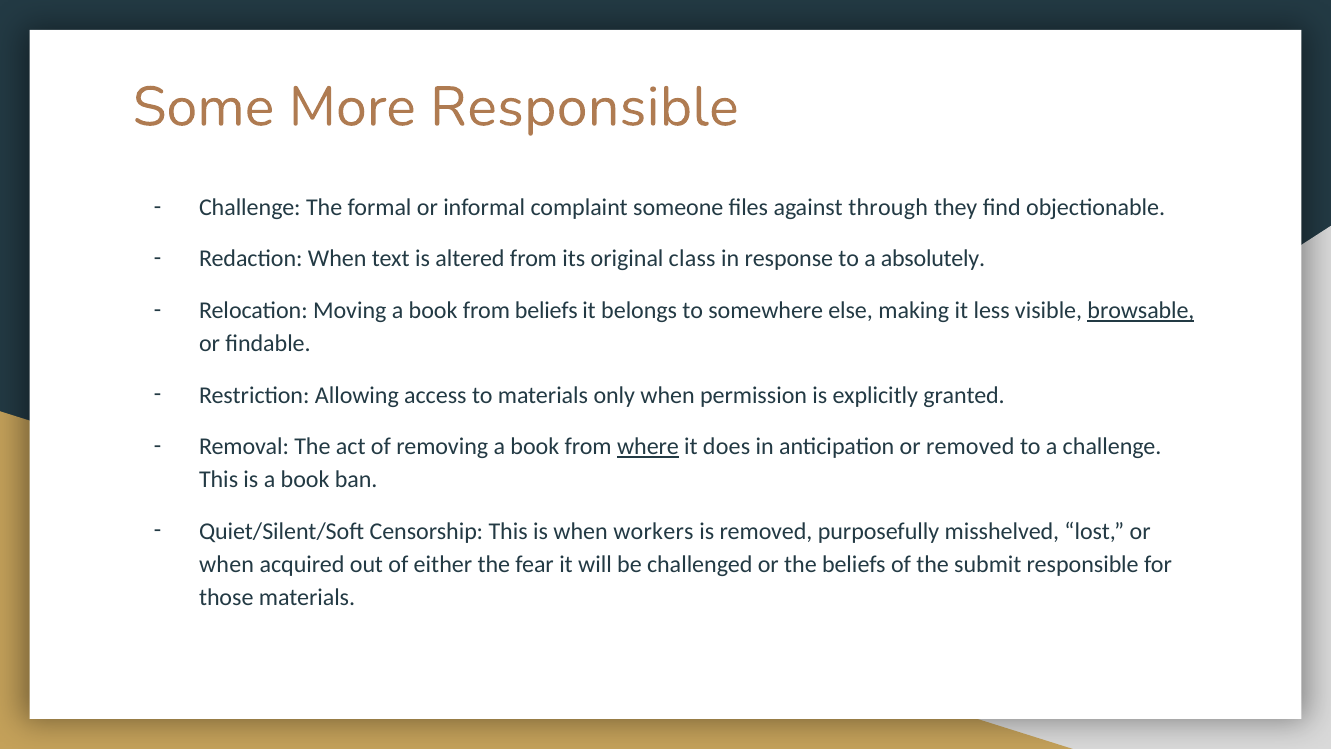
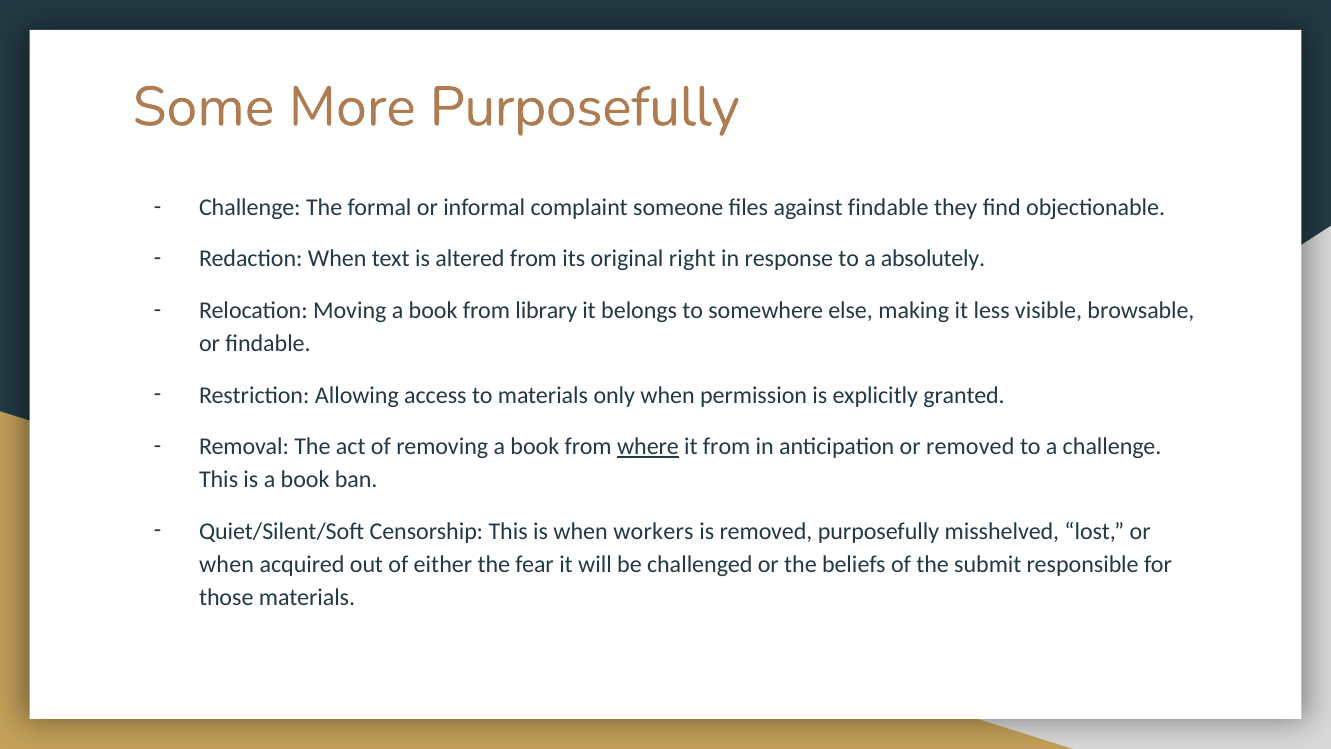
More Responsible: Responsible -> Purposefully
against through: through -> findable
class: class -> right
from beliefs: beliefs -> library
browsable underline: present -> none
it does: does -> from
